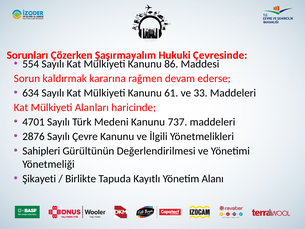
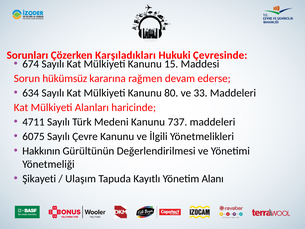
Şaşırmayalım: Şaşırmayalım -> Karşıladıkları
554: 554 -> 674
86: 86 -> 15
kaldırmak: kaldırmak -> hükümsüz
61: 61 -> 80
4701: 4701 -> 4711
2876: 2876 -> 6075
Sahipleri: Sahipleri -> Hakkının
Birlikte: Birlikte -> Ulaşım
